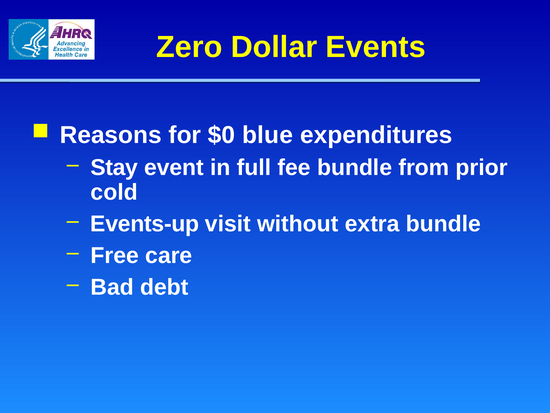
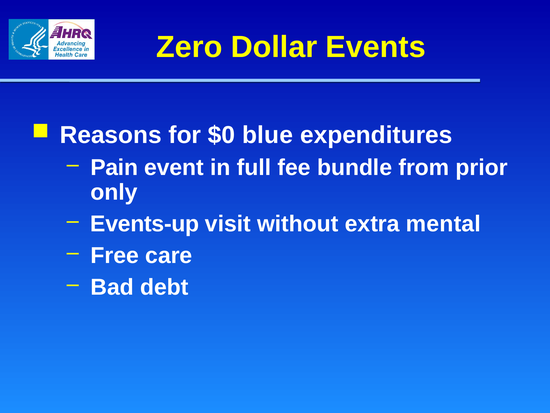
Stay: Stay -> Pain
cold: cold -> only
extra bundle: bundle -> mental
